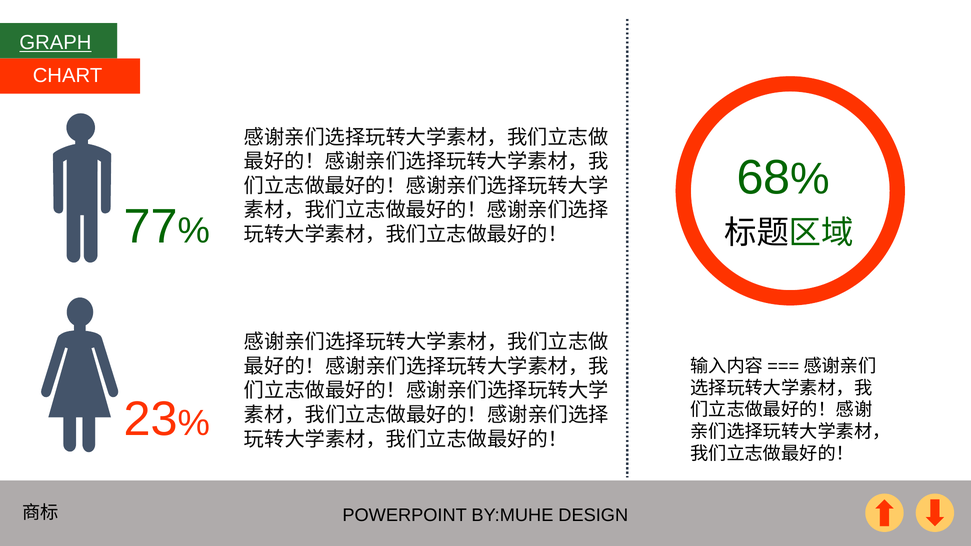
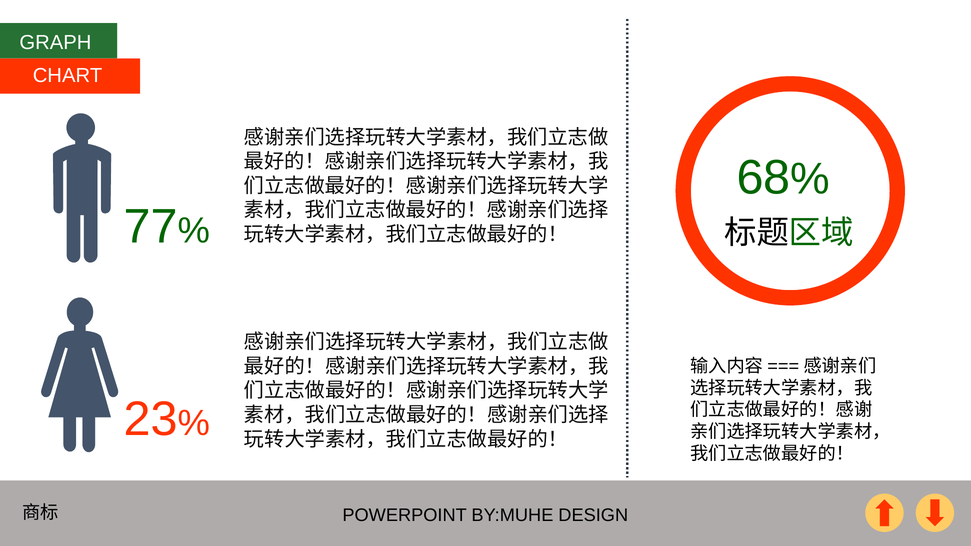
GRAPH underline: present -> none
